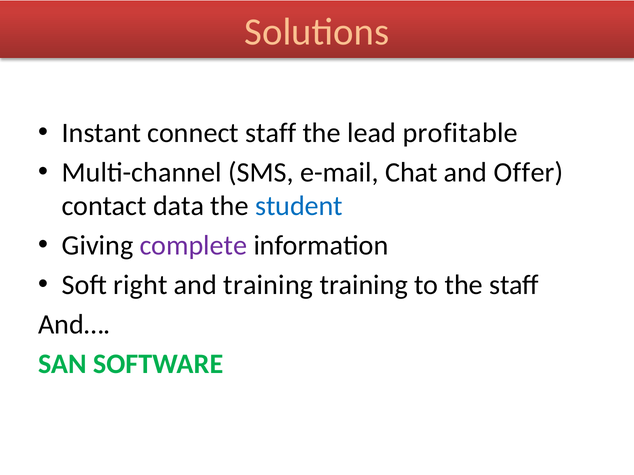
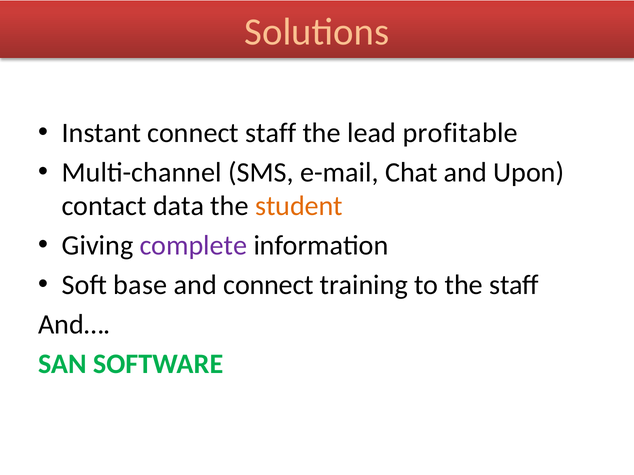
Offer: Offer -> Upon
student colour: blue -> orange
right: right -> base
and training: training -> connect
